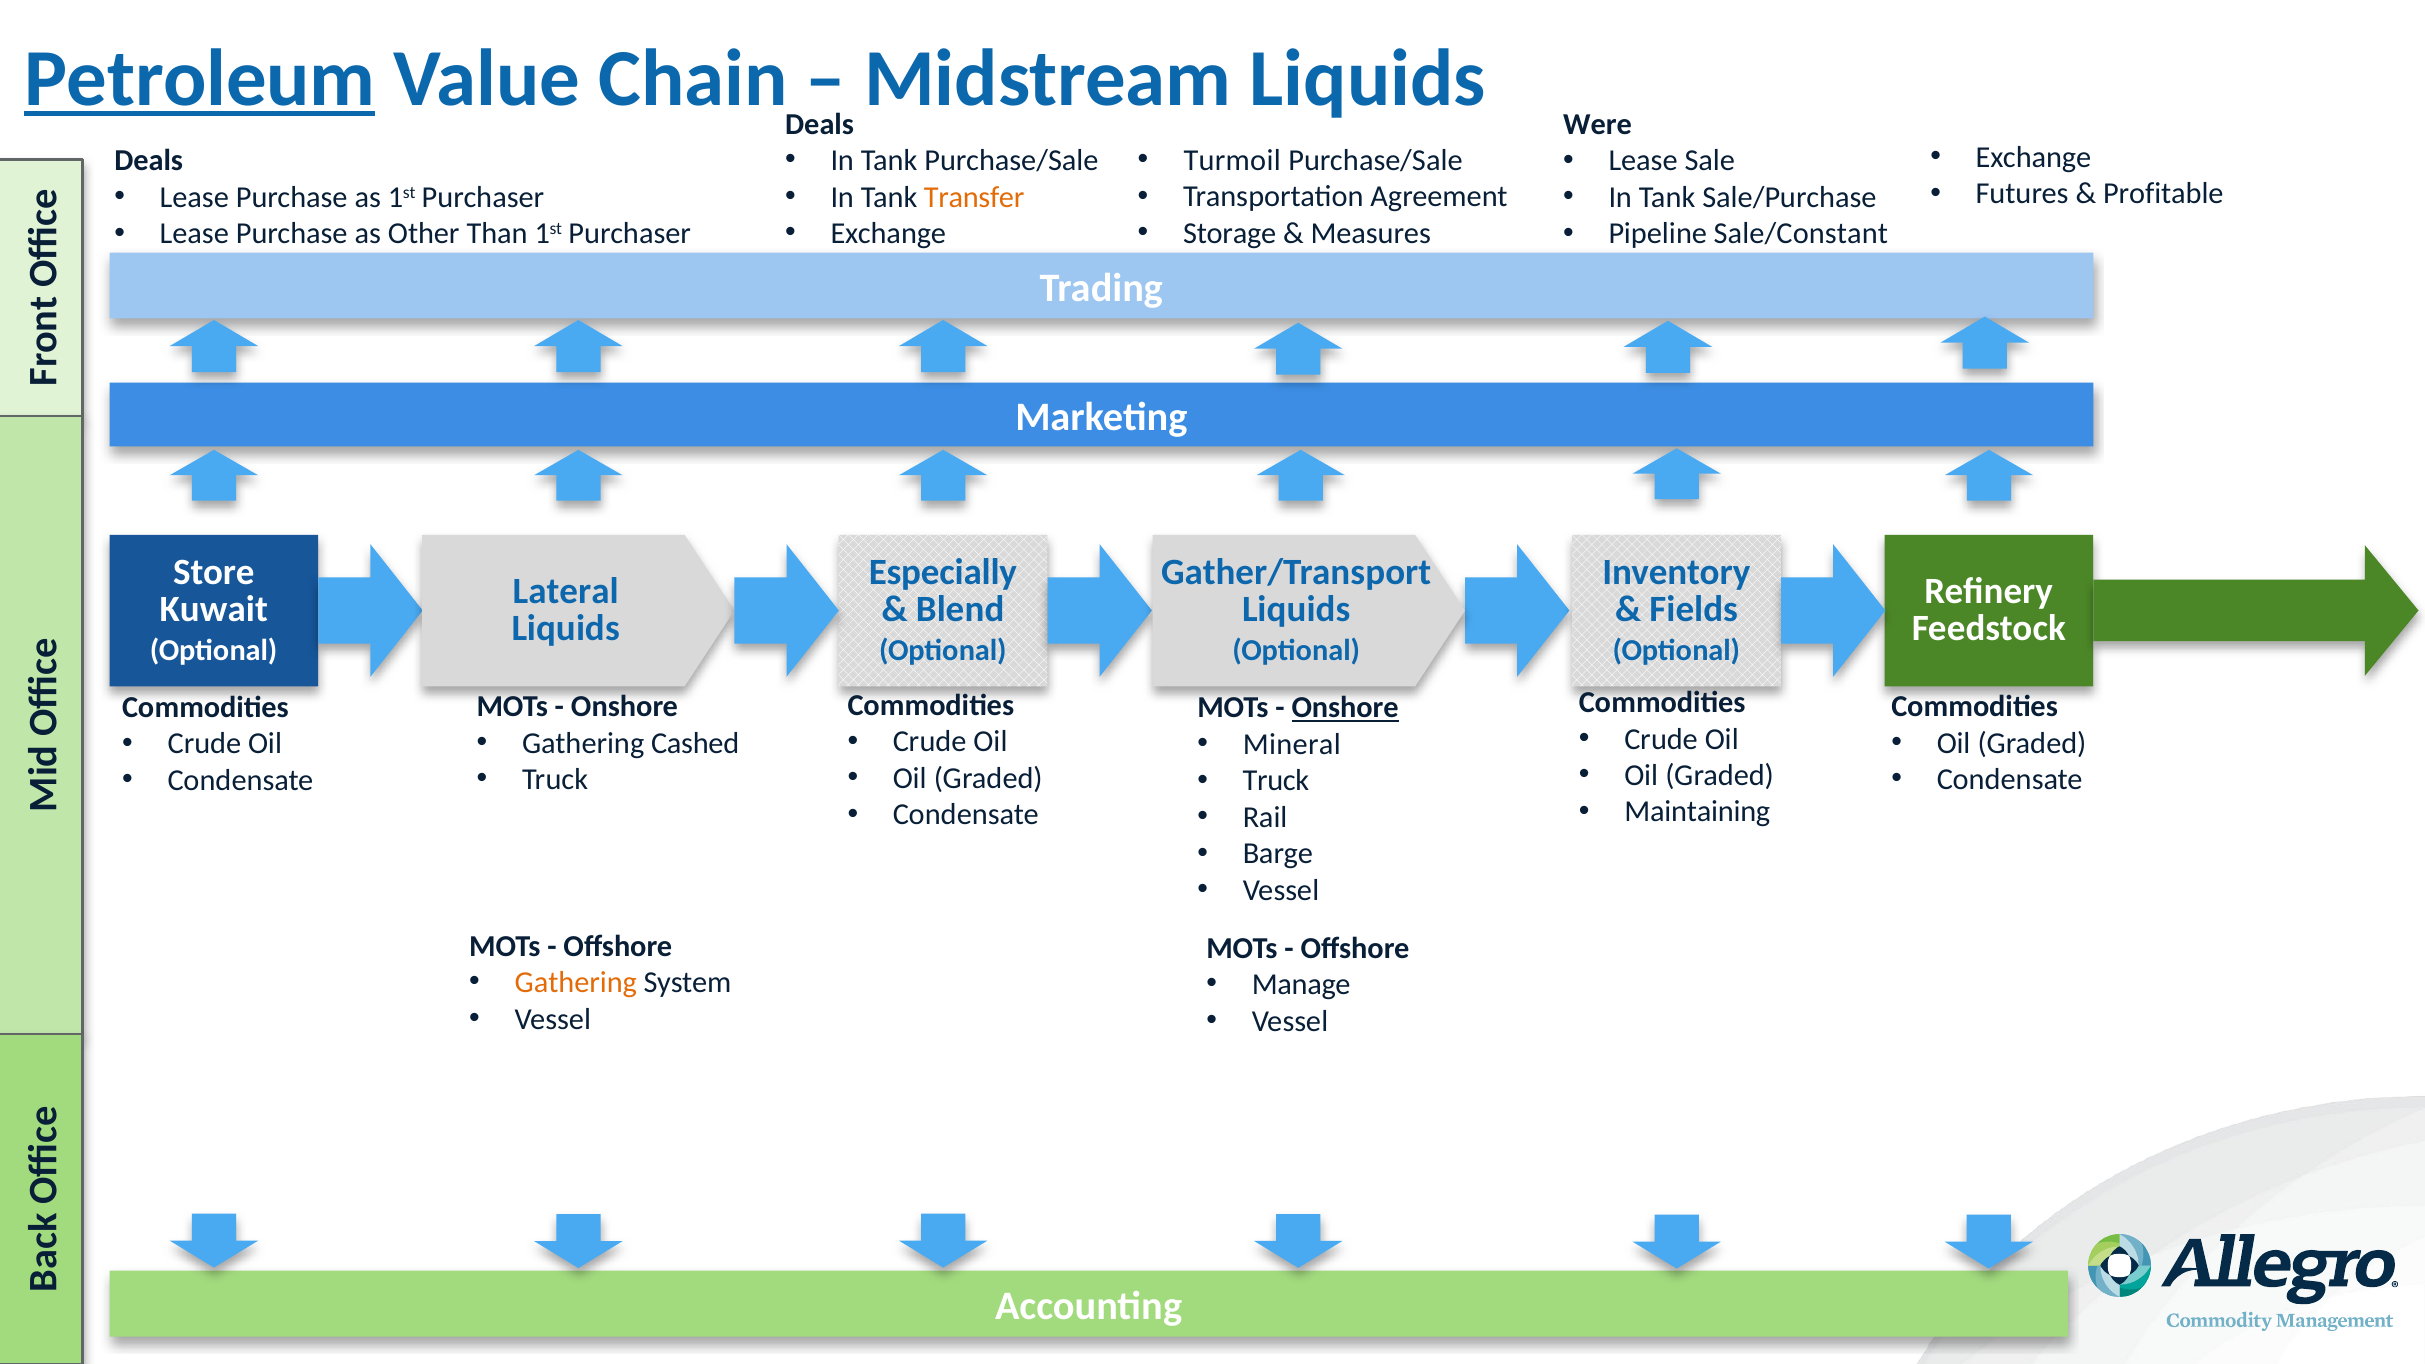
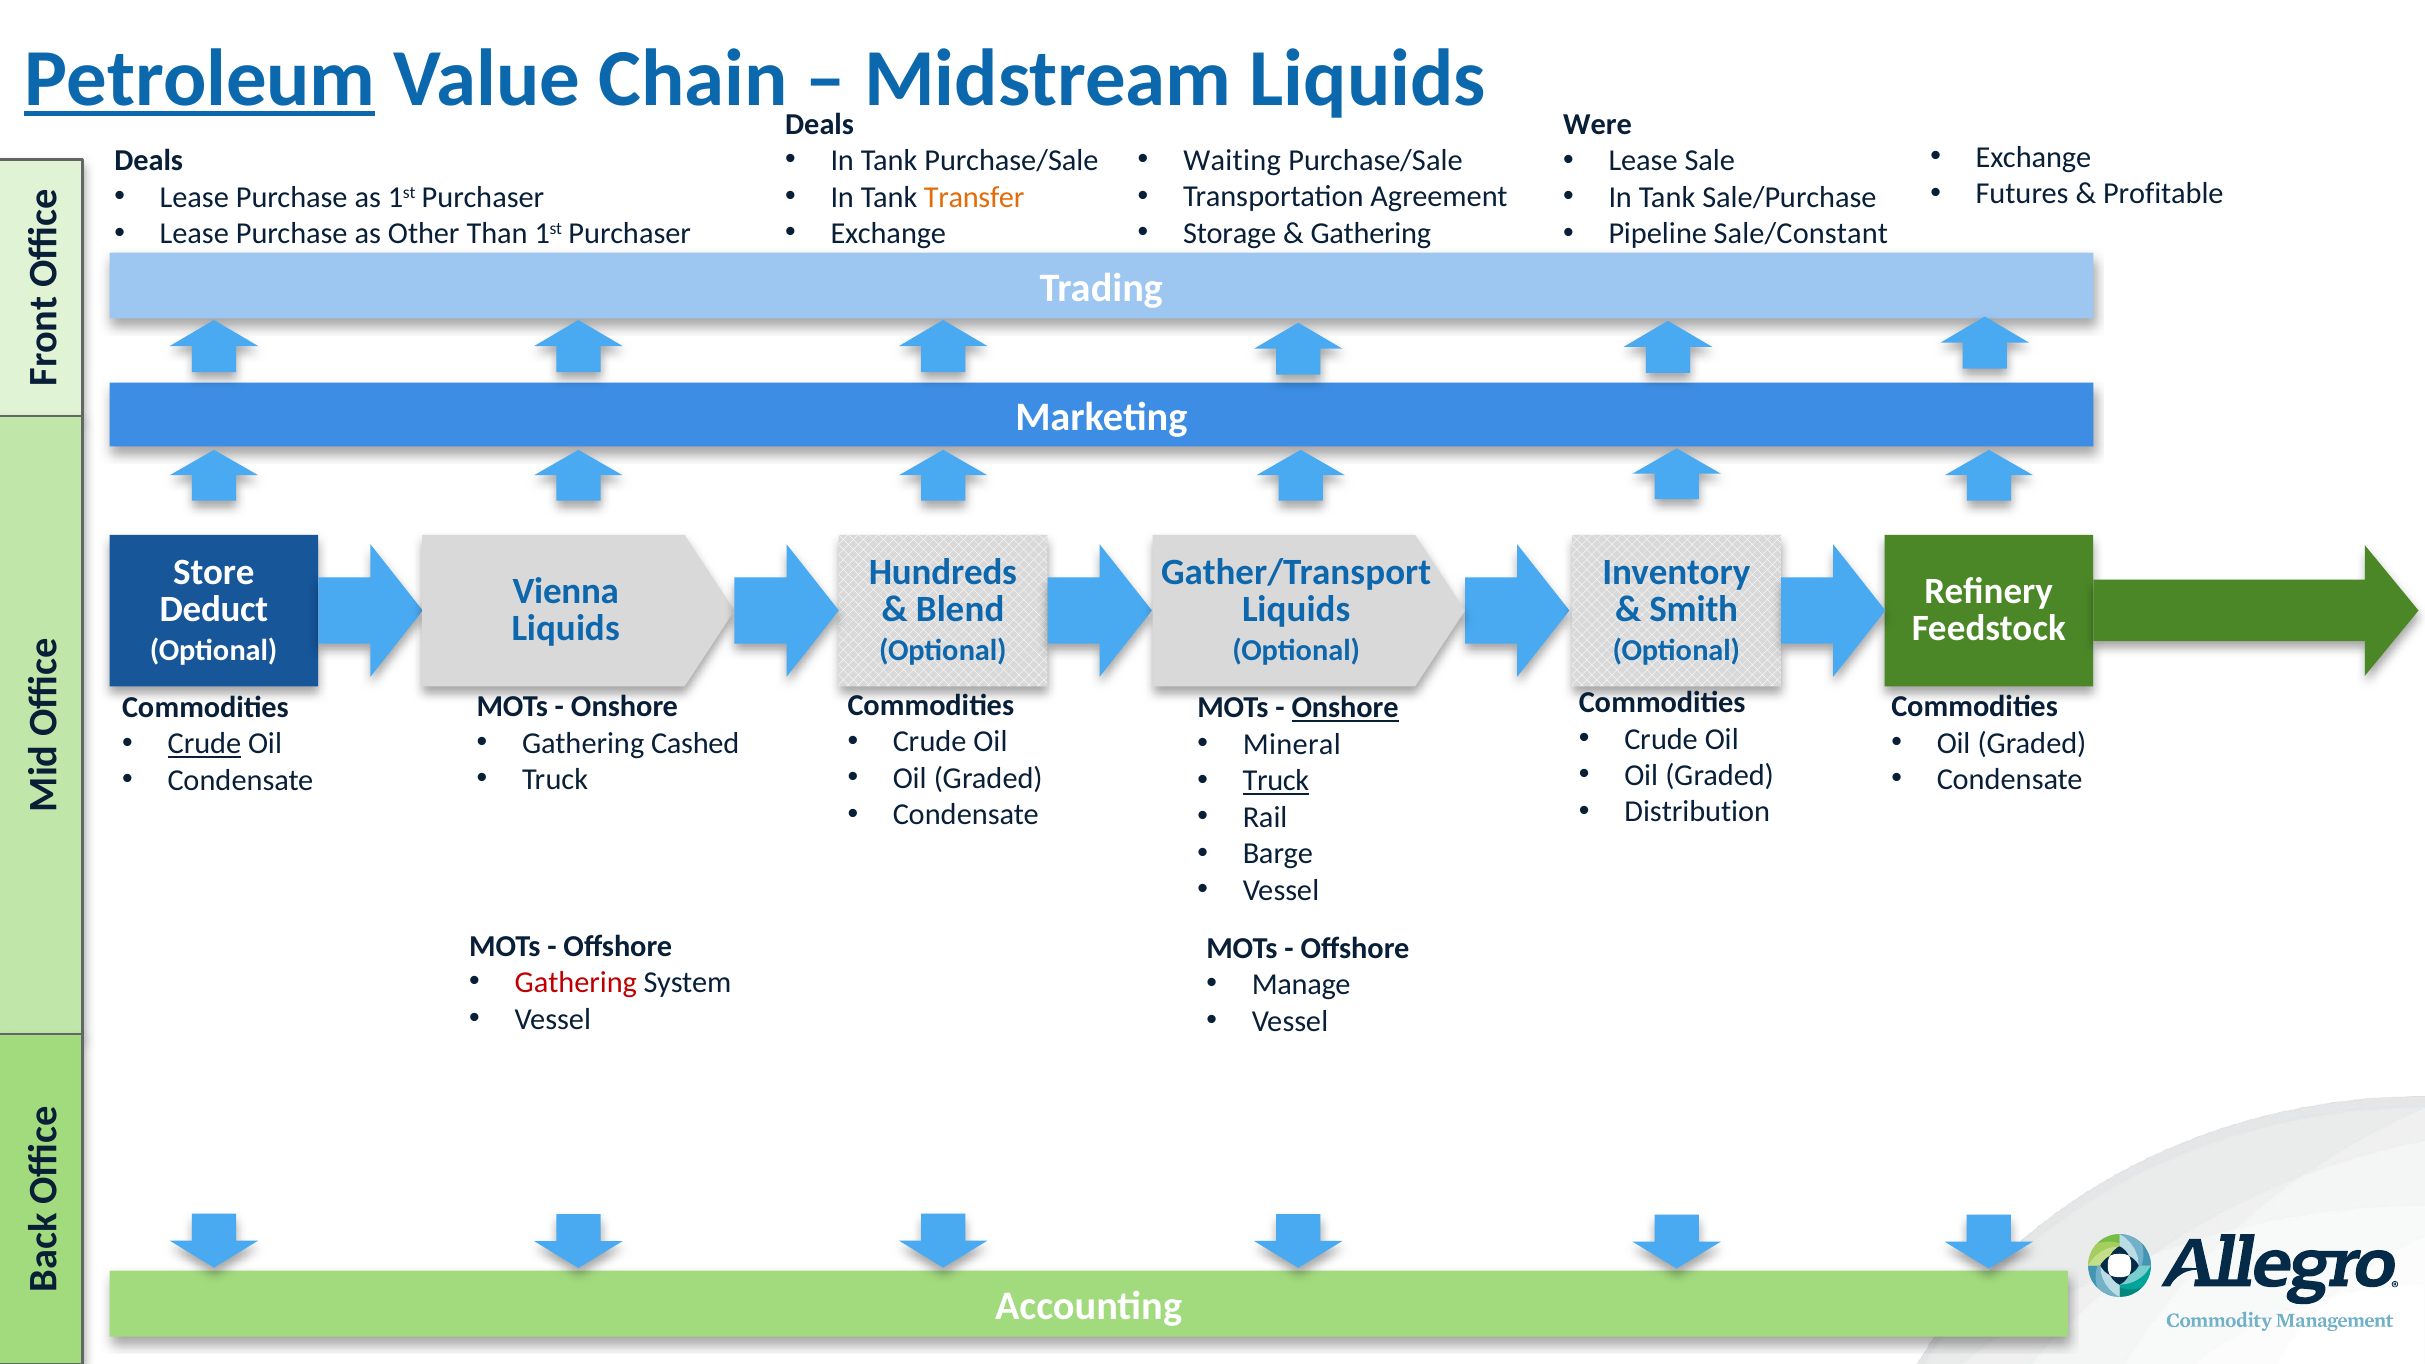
Turmoil: Turmoil -> Waiting
Measures at (1371, 233): Measures -> Gathering
Especially: Especially -> Hundreds
Lateral: Lateral -> Vienna
Kuwait: Kuwait -> Deduct
Fields: Fields -> Smith
Crude at (204, 744) underline: none -> present
Truck at (1276, 781) underline: none -> present
Maintaining: Maintaining -> Distribution
Gathering at (576, 983) colour: orange -> red
